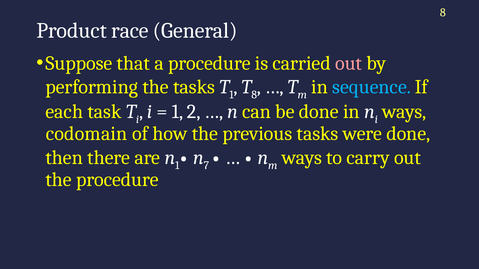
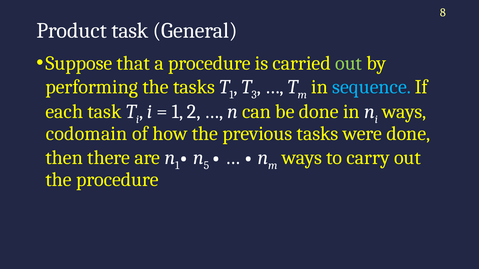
Product race: race -> task
out at (349, 63) colour: pink -> light green
8 at (254, 95): 8 -> 3
7: 7 -> 5
